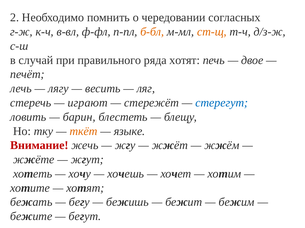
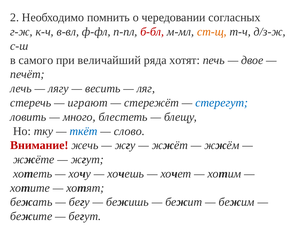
б-бл colour: orange -> red
случай: случай -> самого
правильного: правильного -> величайший
барин: барин -> много
ткёт colour: orange -> blue
языке: языке -> слово
